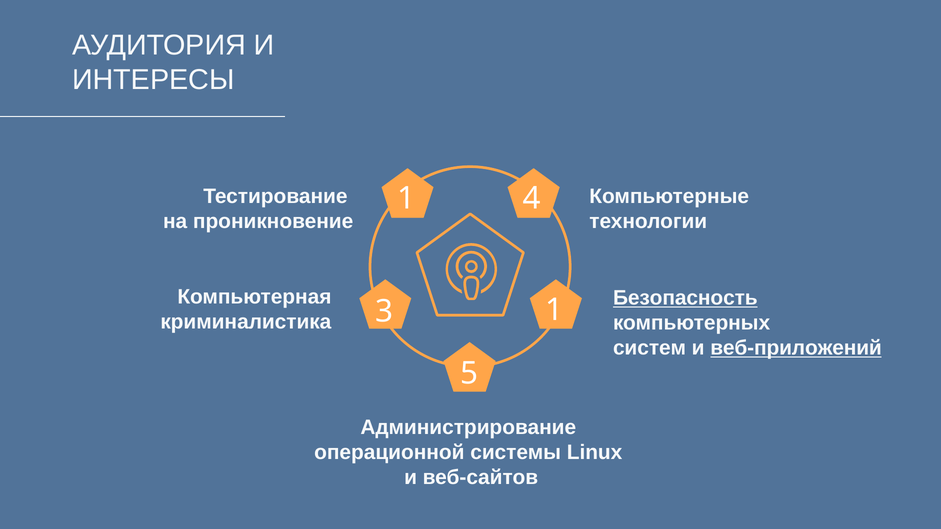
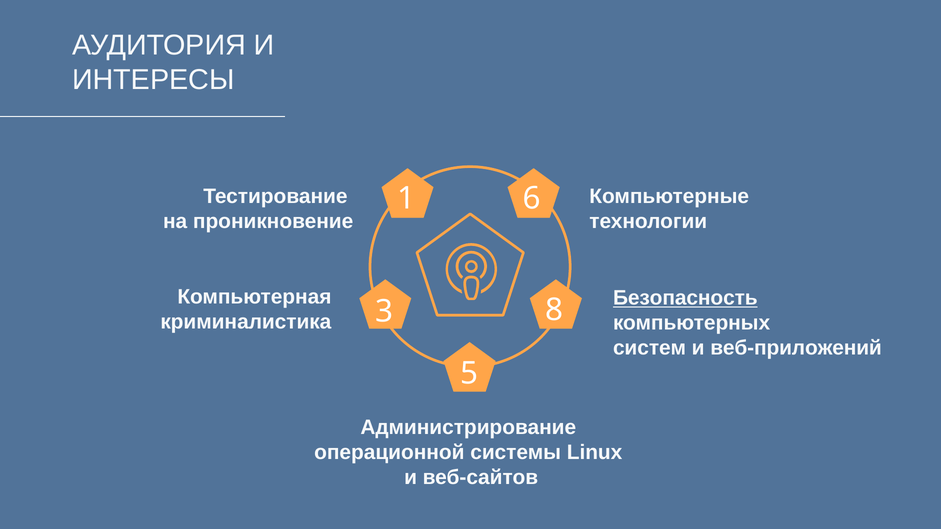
4: 4 -> 6
3 1: 1 -> 8
веб-приложений underline: present -> none
